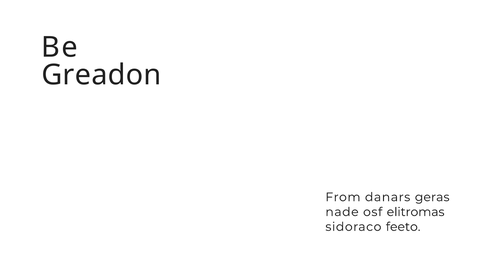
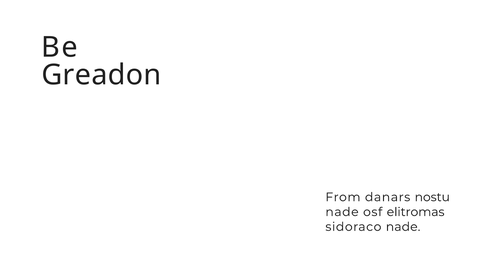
geras: geras -> nostu
sidoraco feeto: feeto -> nade
